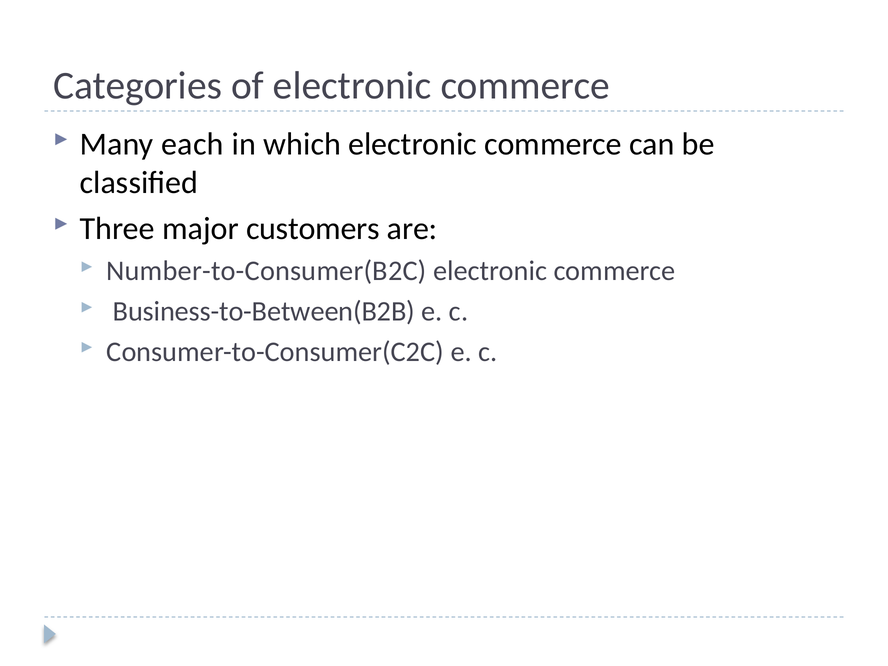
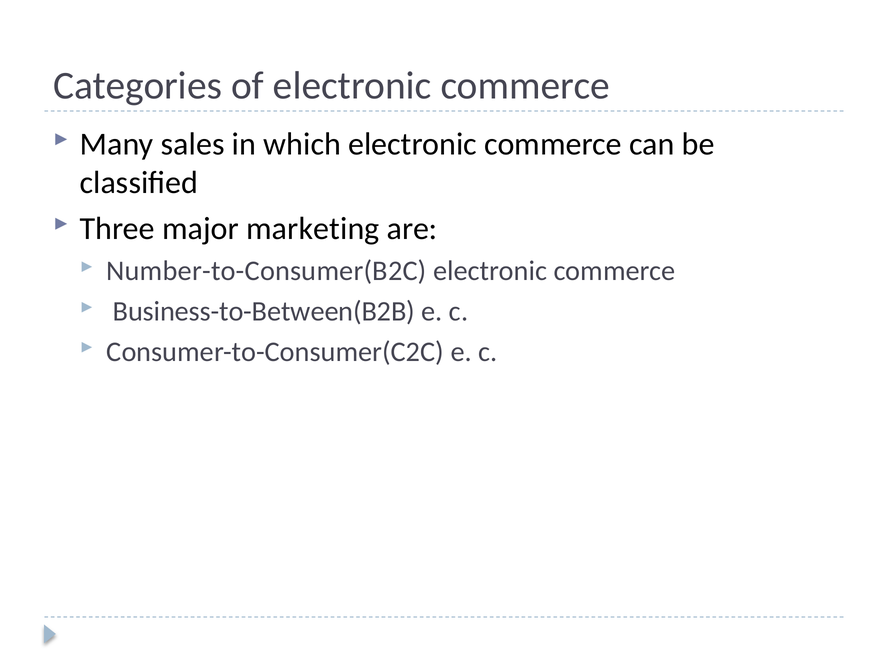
each: each -> sales
customers: customers -> marketing
